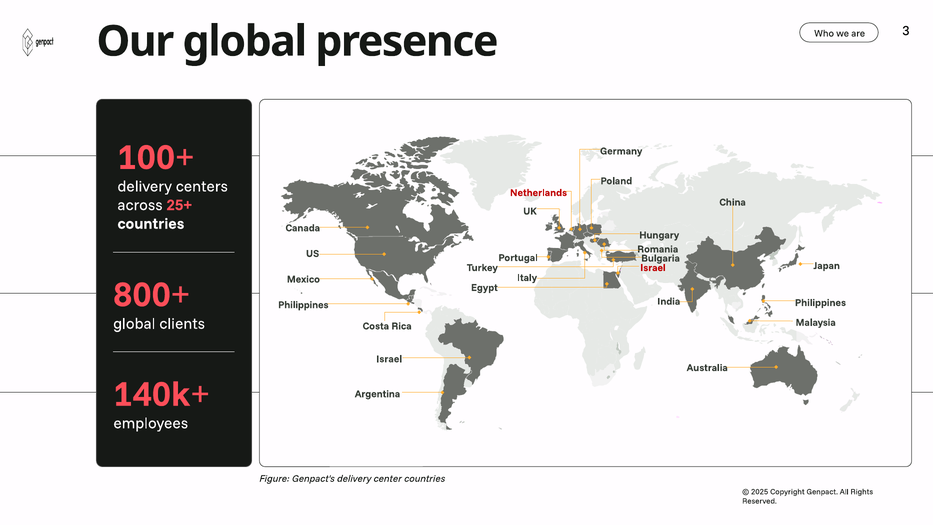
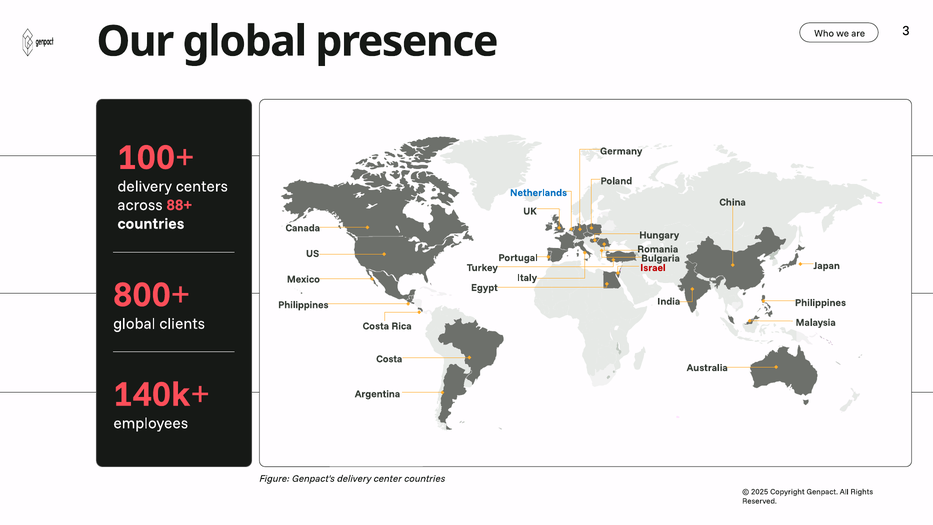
Netherlands colour: red -> blue
25+: 25+ -> 88+
Israel at (389, 359): Israel -> Costa
